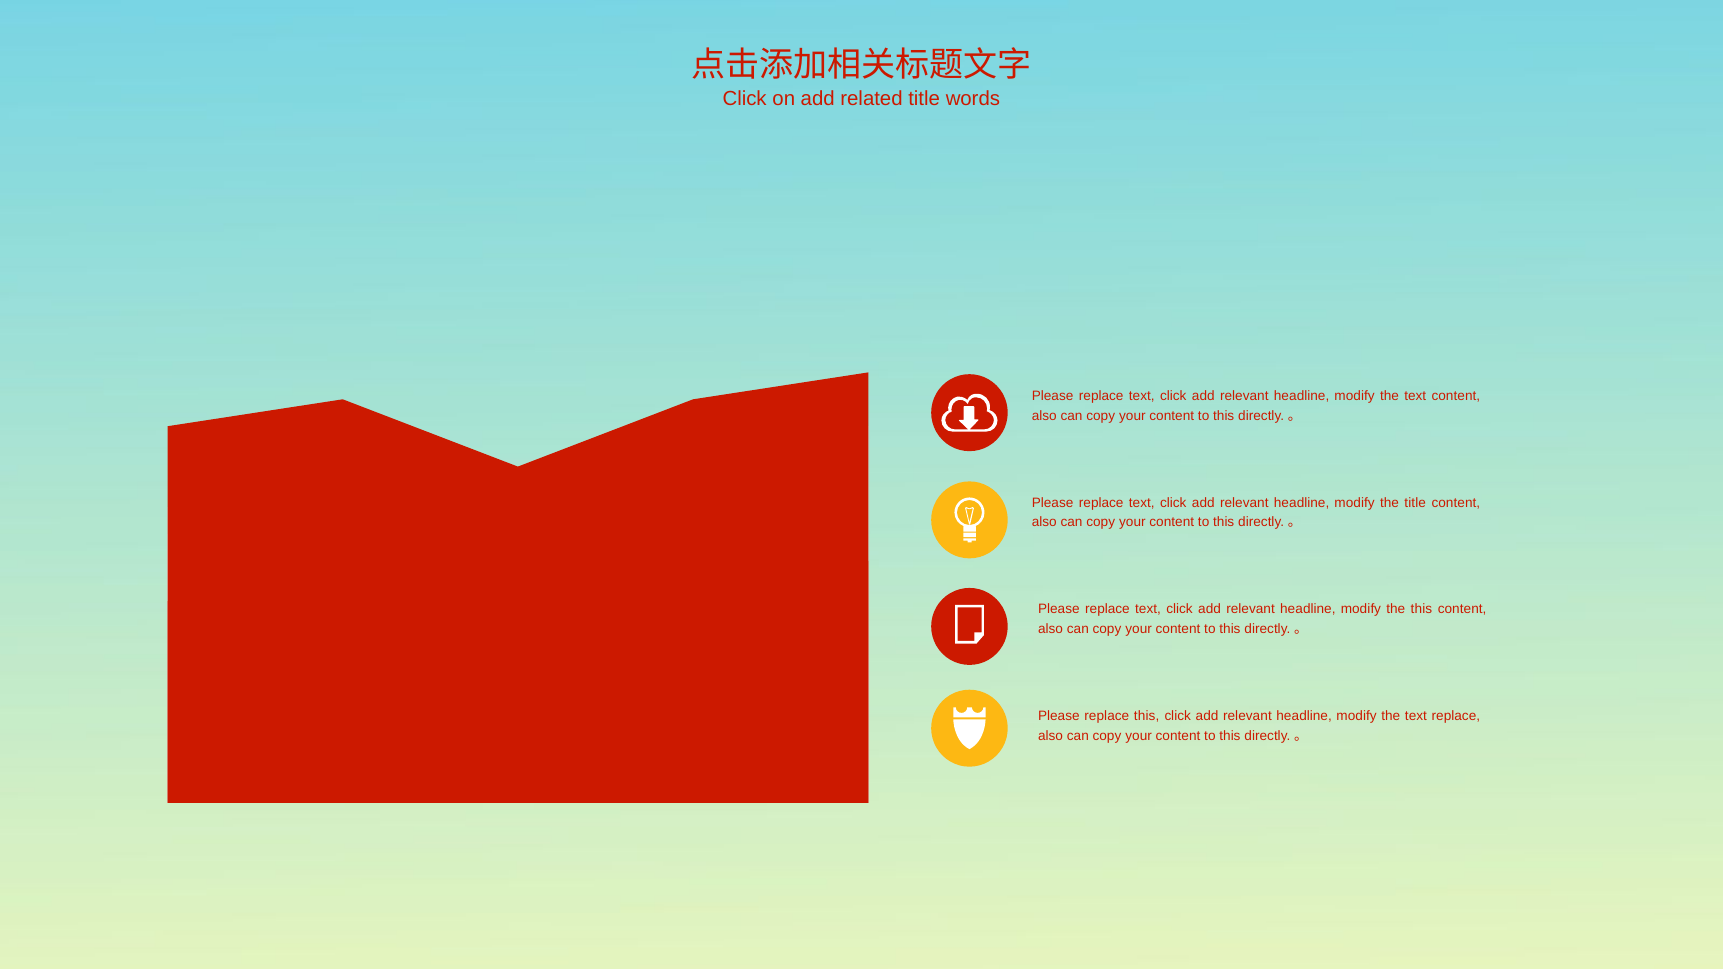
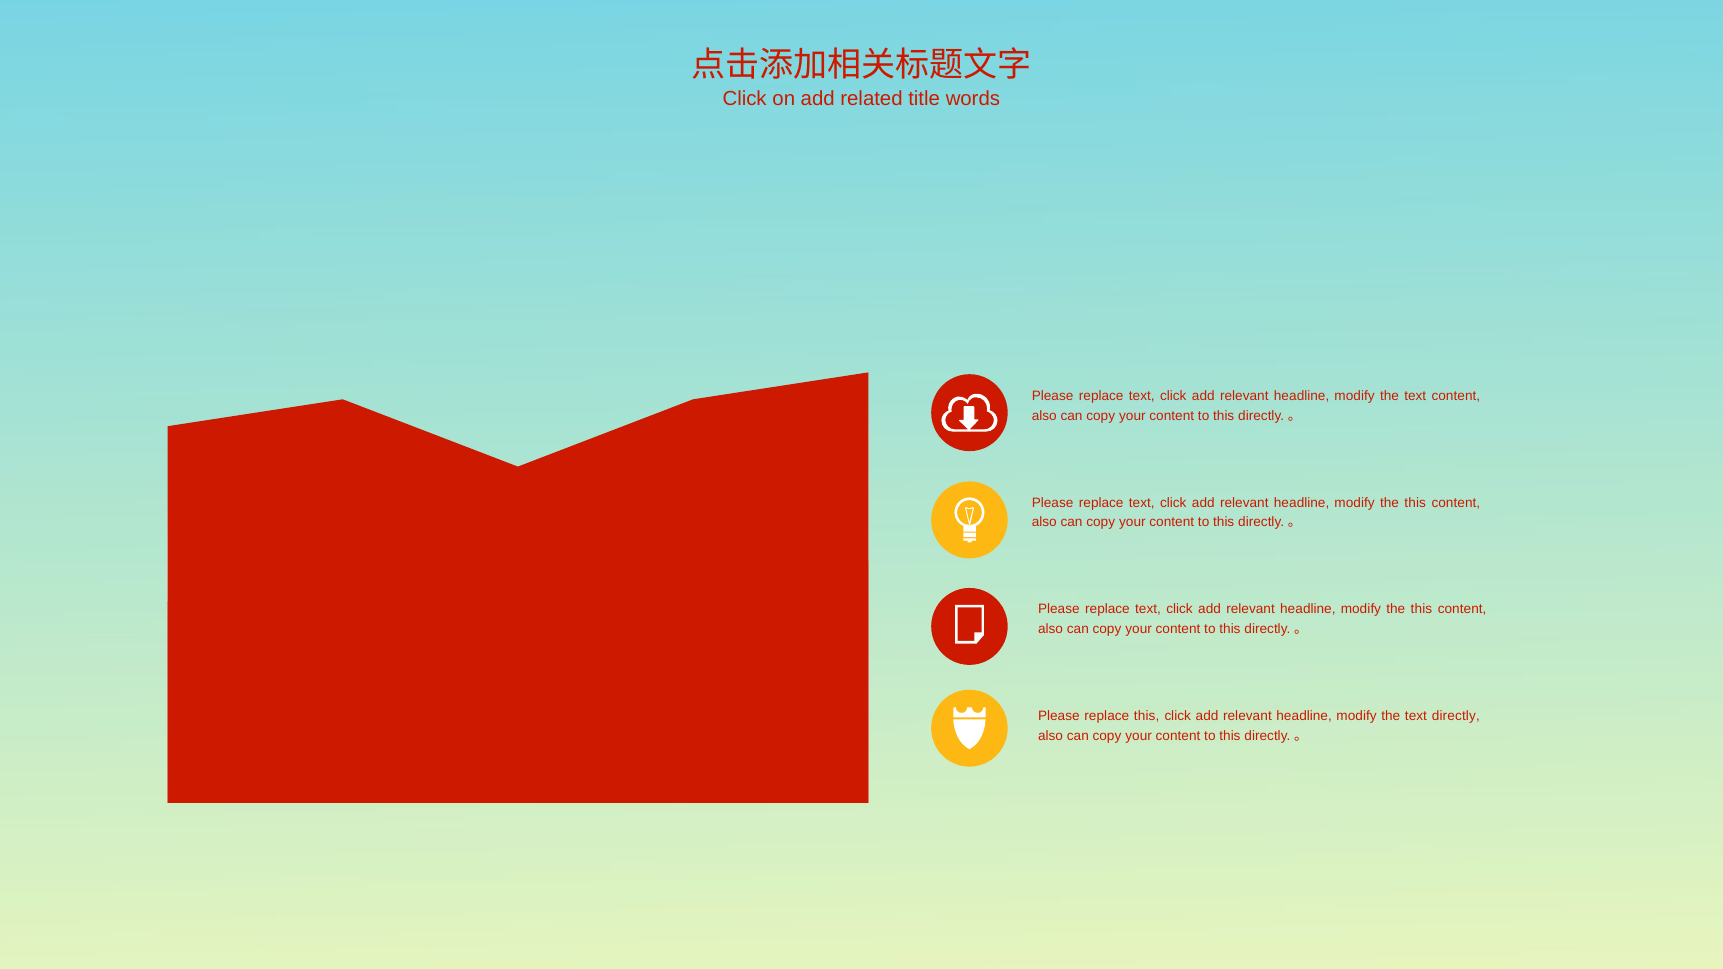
title at (1415, 503): title -> this
text replace: replace -> directly
